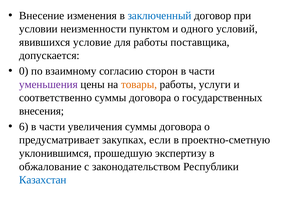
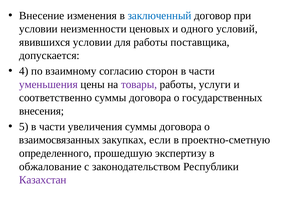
пунктом: пунктом -> ценовых
явившихся условие: условие -> условии
0: 0 -> 4
товары colour: orange -> purple
6: 6 -> 5
предусматривает: предусматривает -> взаимосвязанных
уклонившимся: уклонившимся -> определенного
Казахстан colour: blue -> purple
